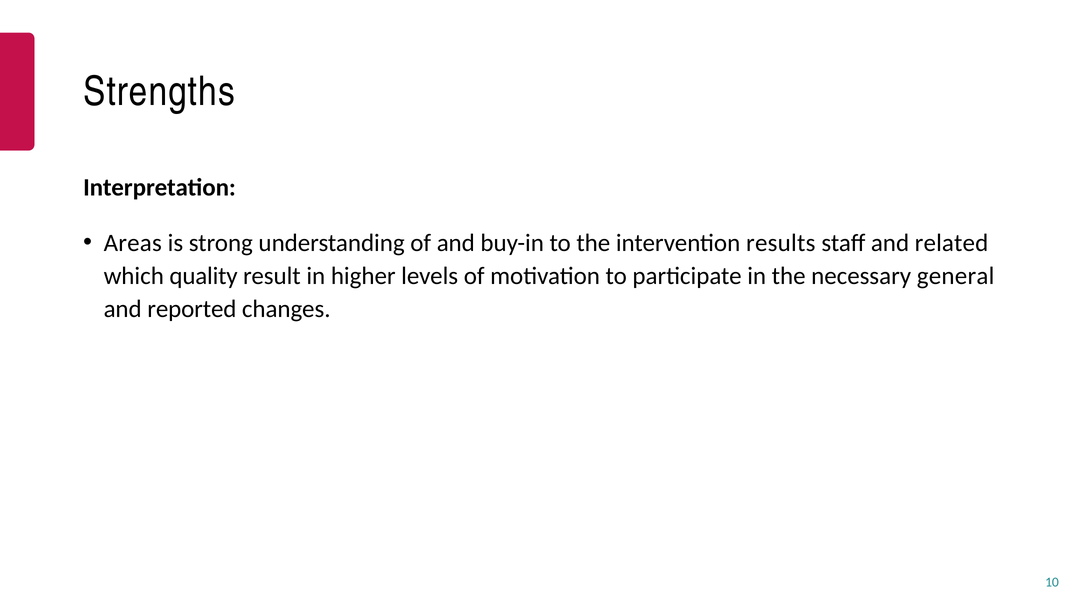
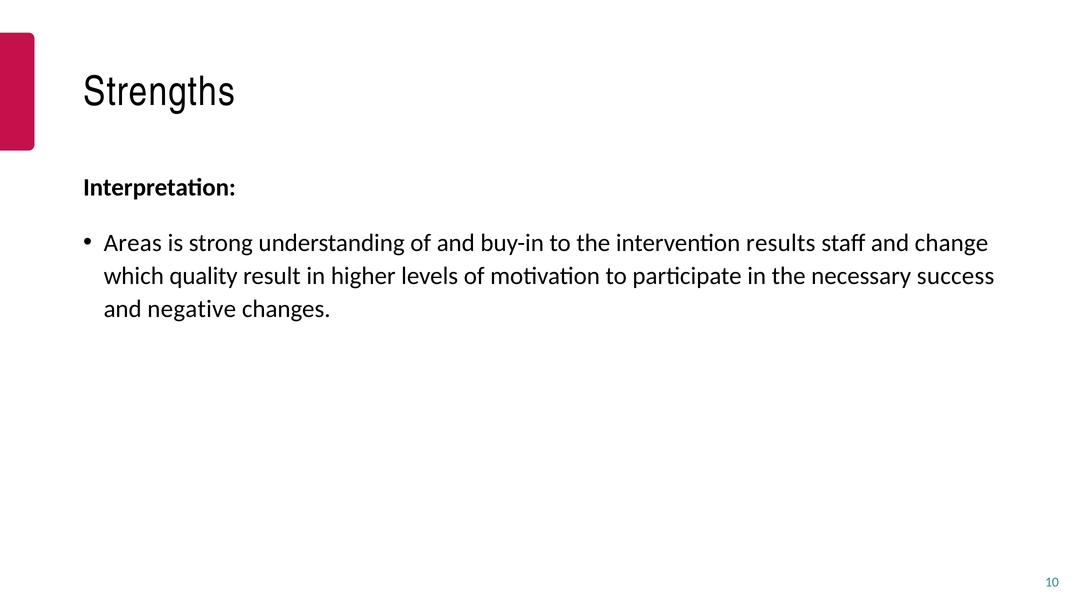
related: related -> change
general: general -> success
reported: reported -> negative
